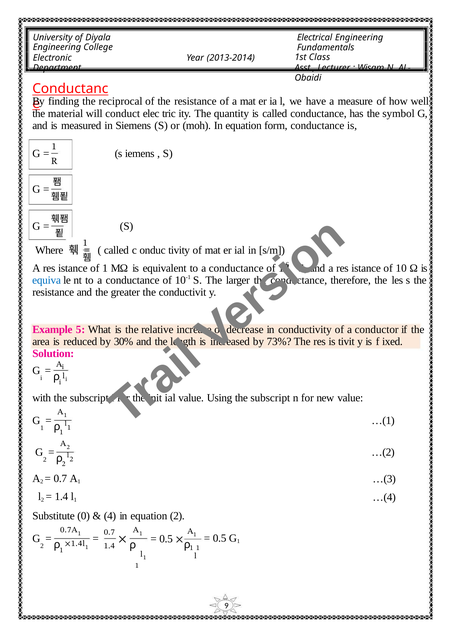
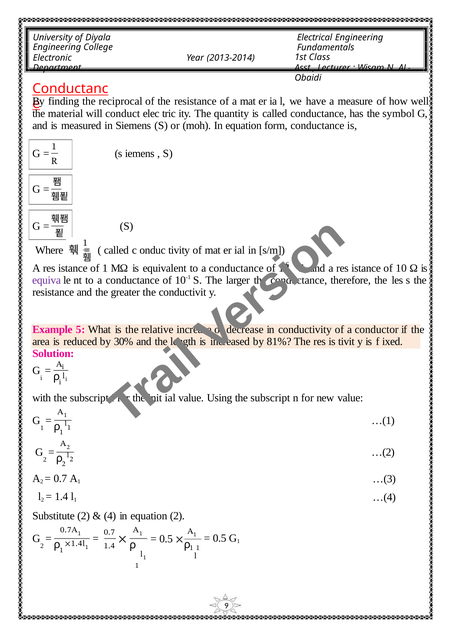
equiva colour: blue -> purple
73%: 73% -> 81%
Substitute 0: 0 -> 2
